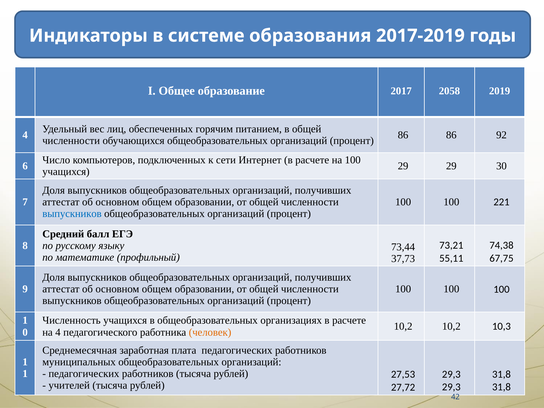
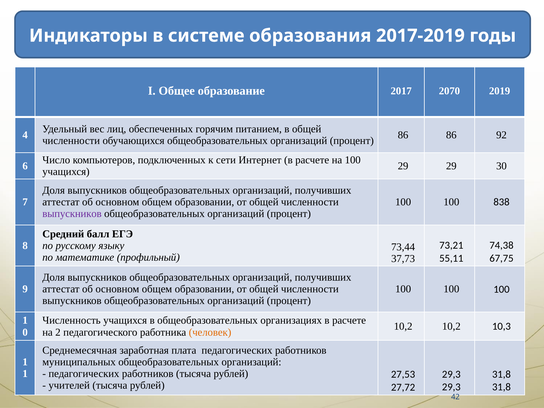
2058: 2058 -> 2070
221: 221 -> 838
выпускников at (72, 214) colour: blue -> purple
на 4: 4 -> 2
